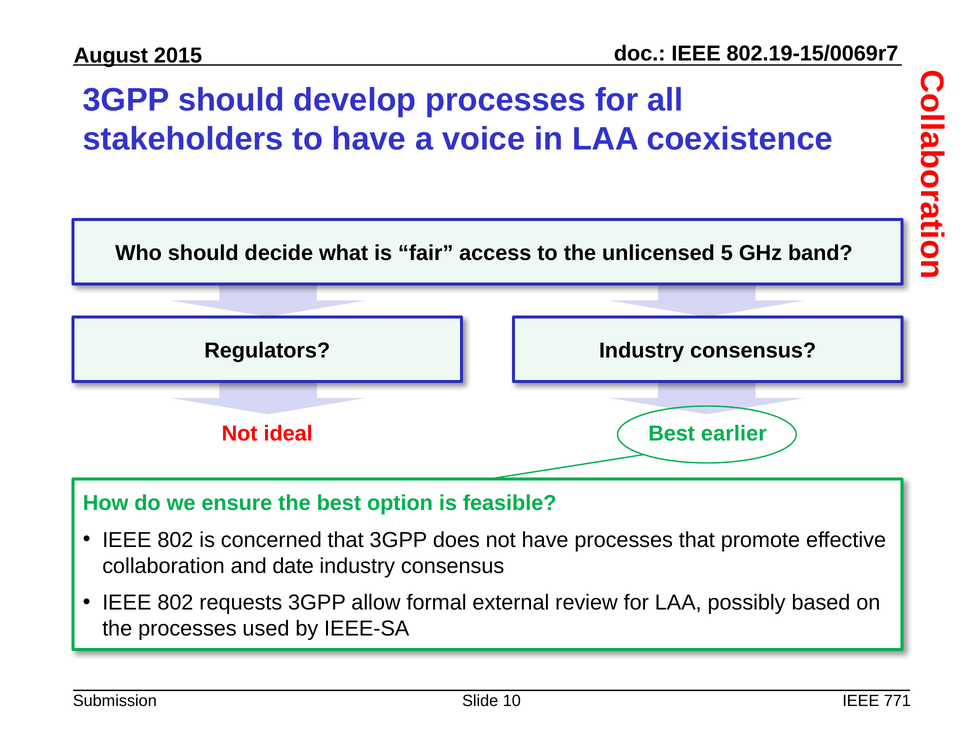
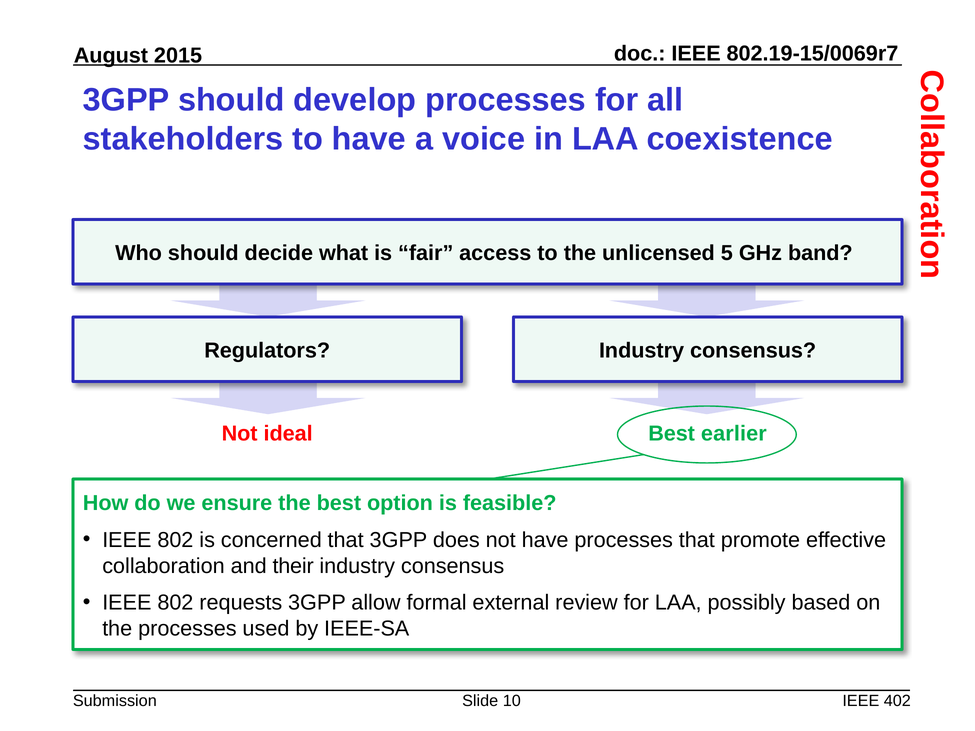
date: date -> their
771: 771 -> 402
